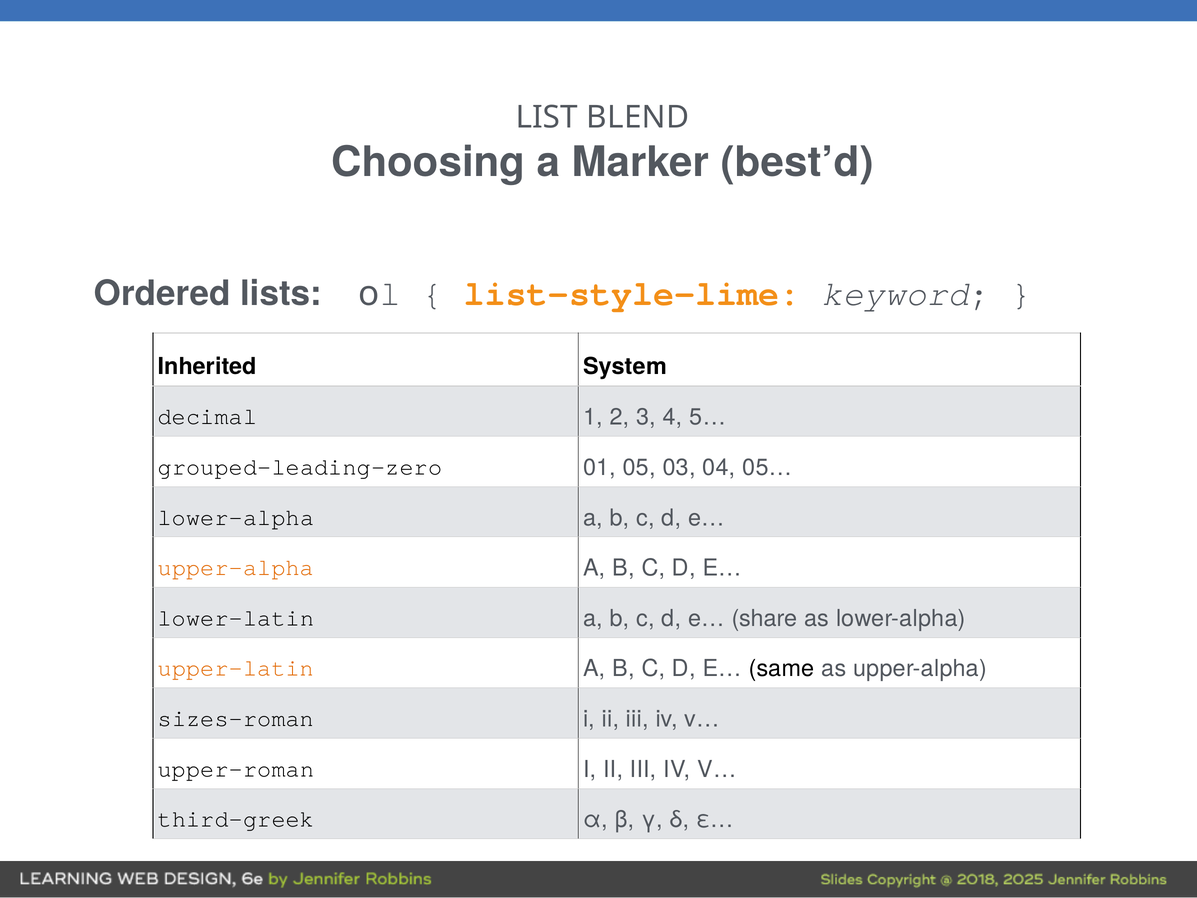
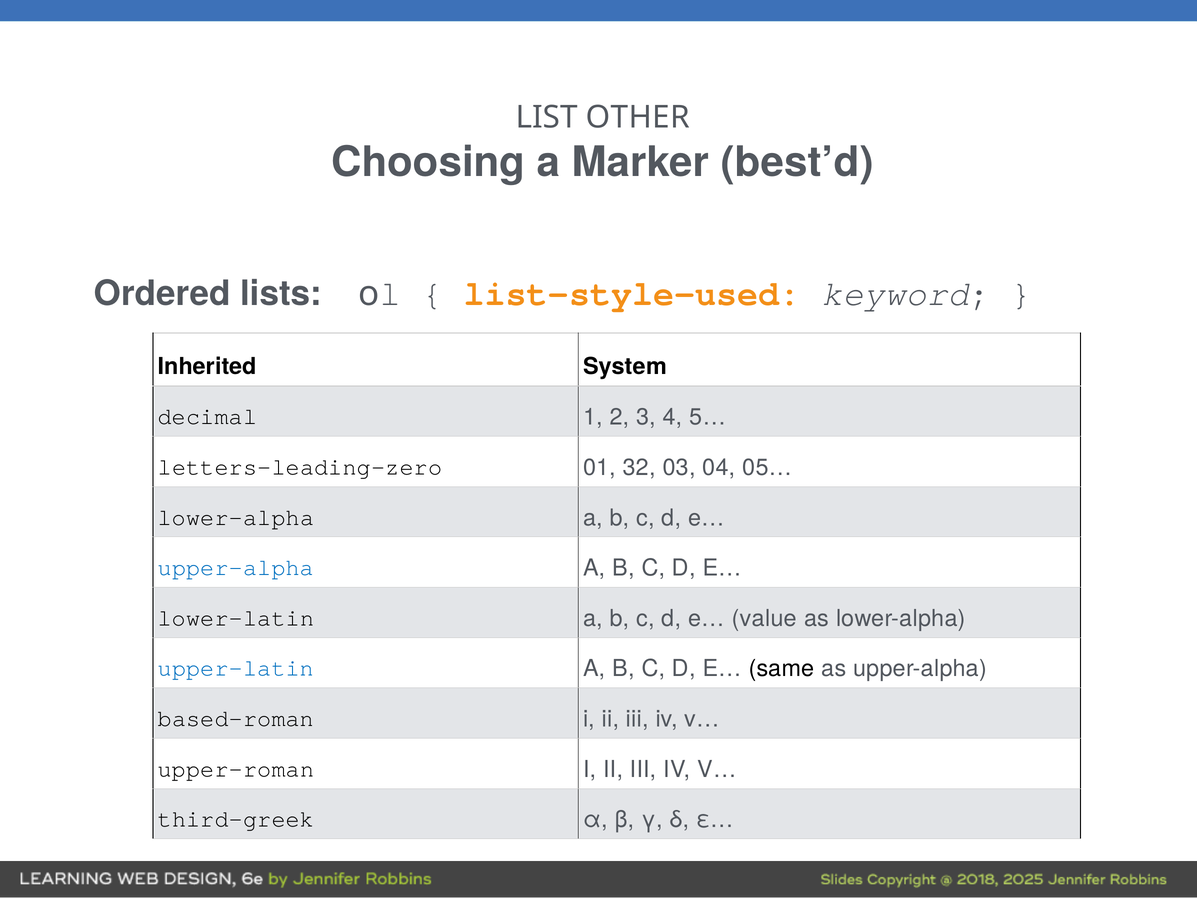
BLEND: BLEND -> OTHER
list-style-lime: list-style-lime -> list-style-used
grouped-leading-zero: grouped-leading-zero -> letters-leading-zero
05: 05 -> 32
upper-alpha at (236, 567) colour: orange -> blue
share: share -> value
upper-latin colour: orange -> blue
sizes-roman: sizes-roman -> based-roman
